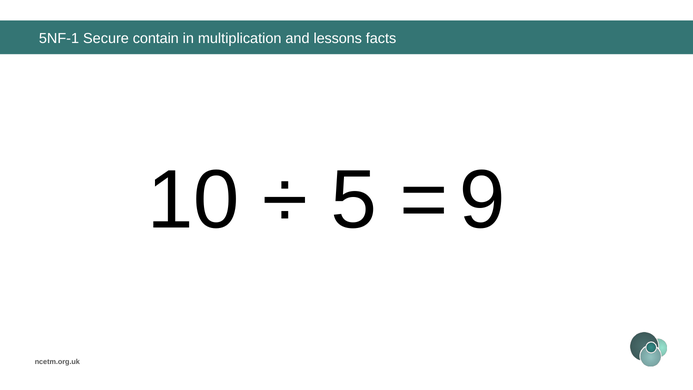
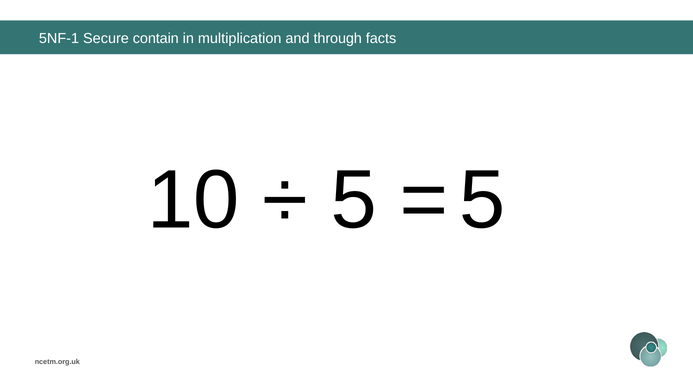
lessons: lessons -> through
9 at (482, 200): 9 -> 5
